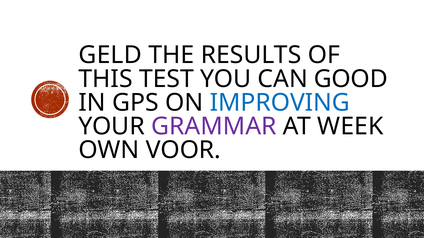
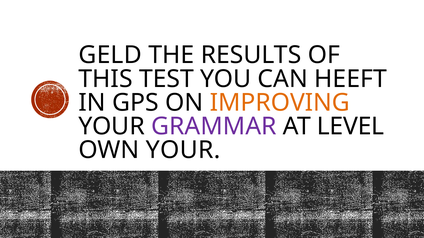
GOOD: GOOD -> HEEFT
IMPROVING colour: blue -> orange
WEEK: WEEK -> LEVEL
OWN VOOR: VOOR -> YOUR
